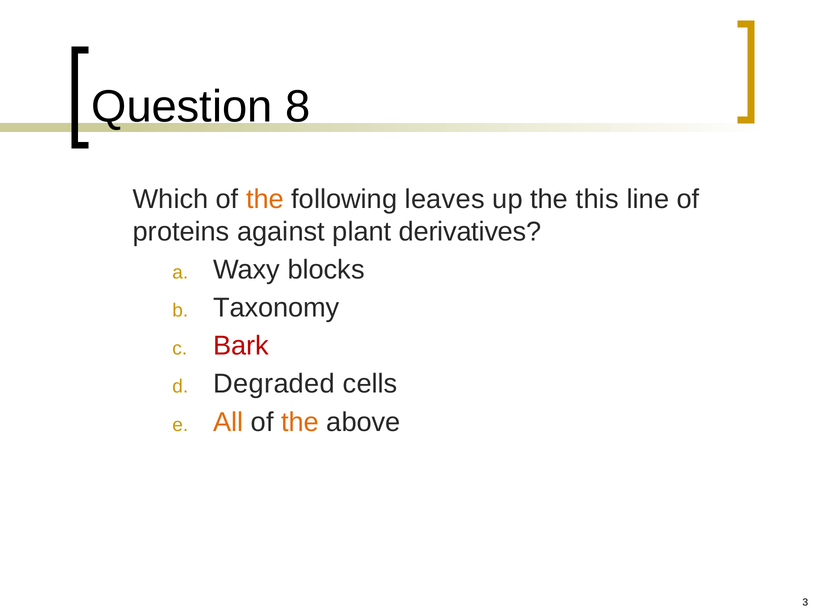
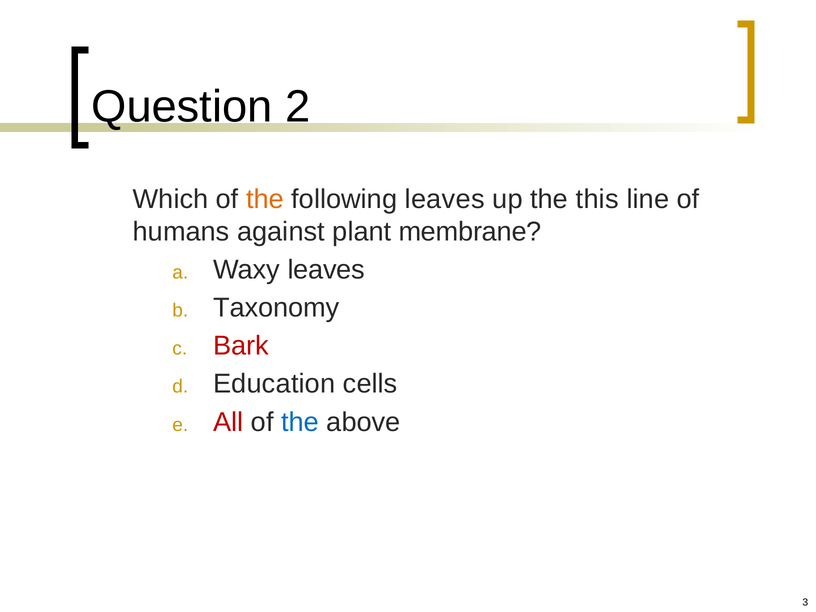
8: 8 -> 2
proteins: proteins -> humans
derivatives: derivatives -> membrane
Waxy blocks: blocks -> leaves
Degraded: Degraded -> Education
All colour: orange -> red
the at (300, 422) colour: orange -> blue
